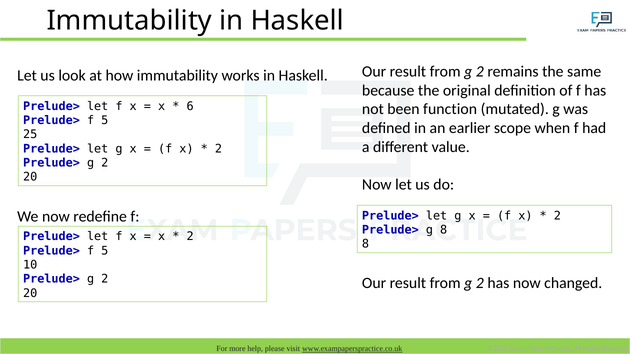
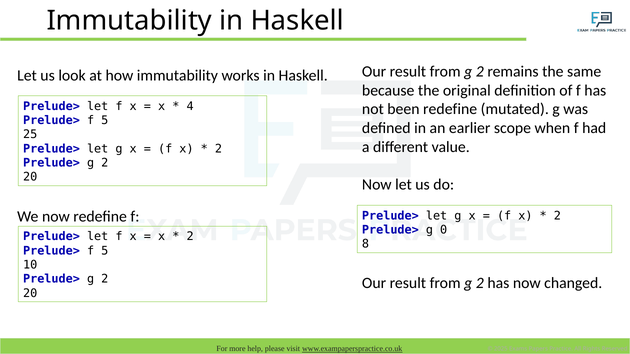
6: 6 -> 4
been function: function -> redefine
g 8: 8 -> 0
